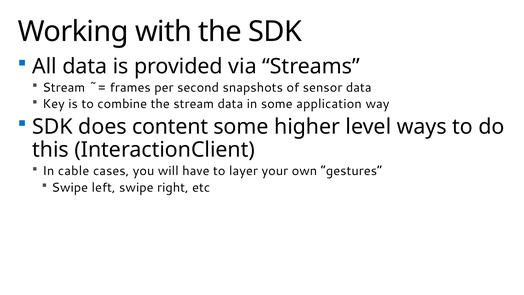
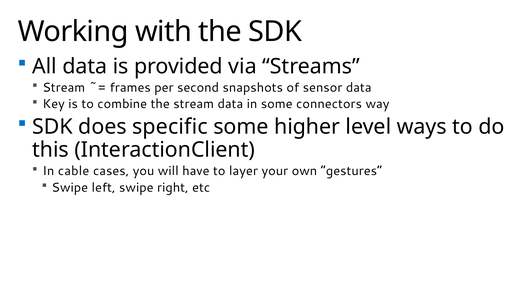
application: application -> connectors
content: content -> specific
